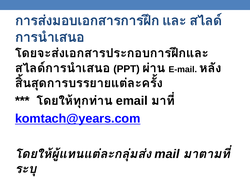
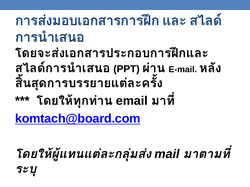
komtach@years.com: komtach@years.com -> komtach@board.com
